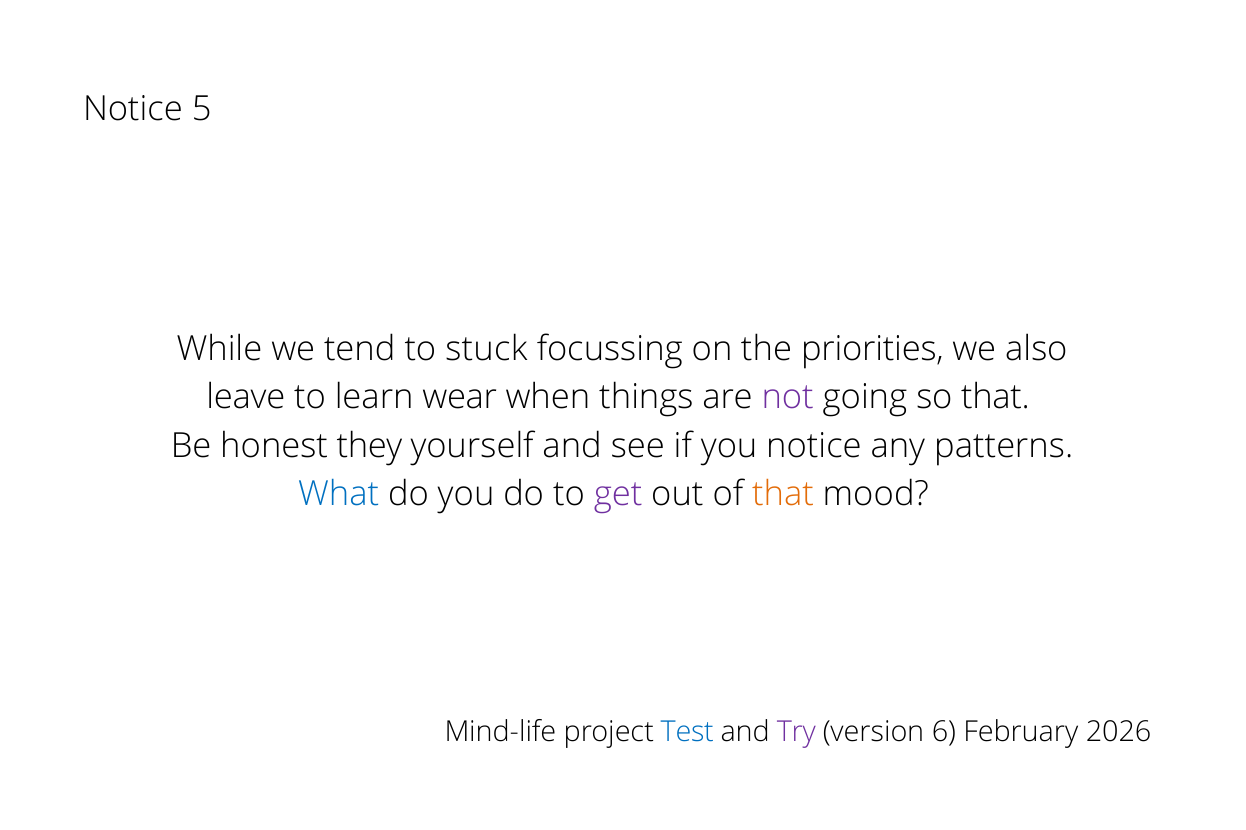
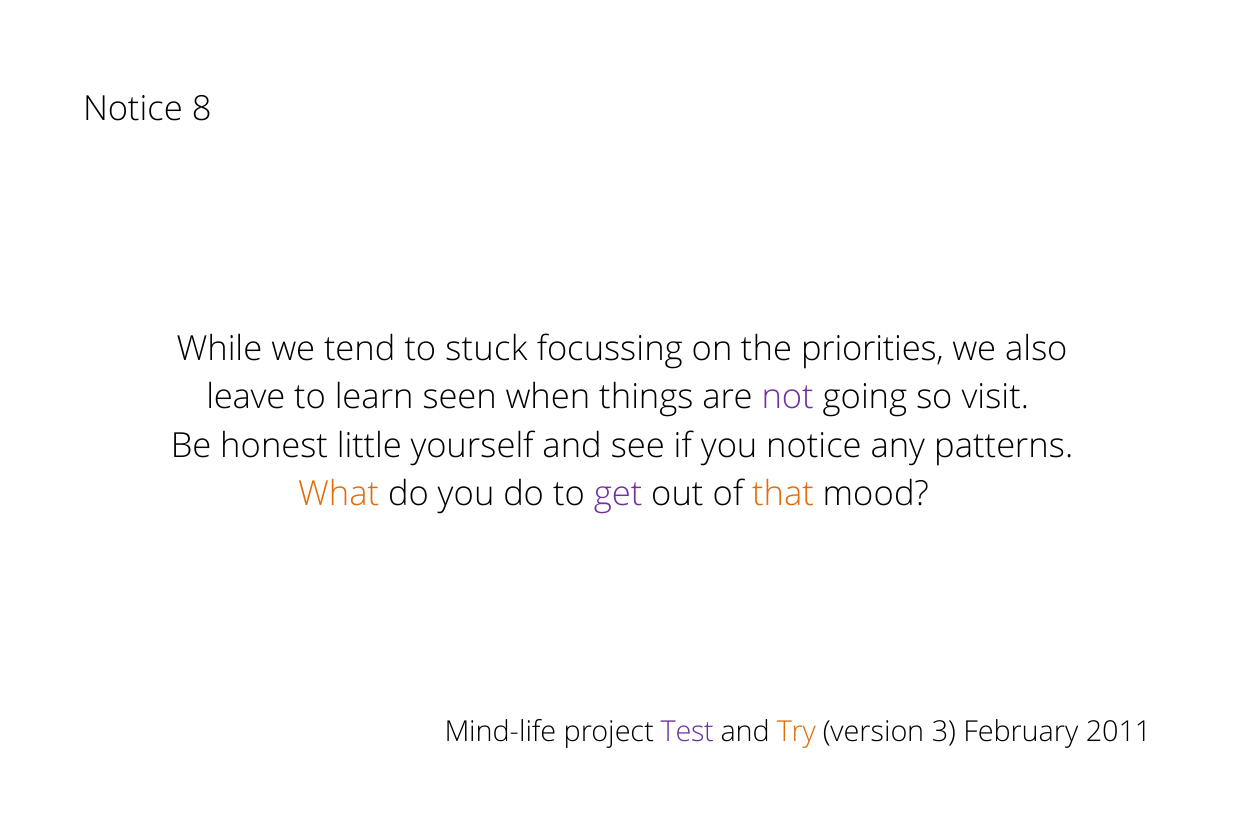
5: 5 -> 8
wear: wear -> seen
so that: that -> visit
they: they -> little
What colour: blue -> orange
Test colour: blue -> purple
Try colour: purple -> orange
6: 6 -> 3
2026: 2026 -> 2011
